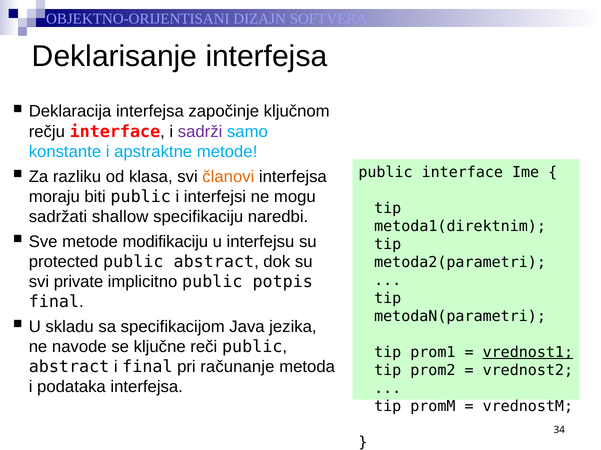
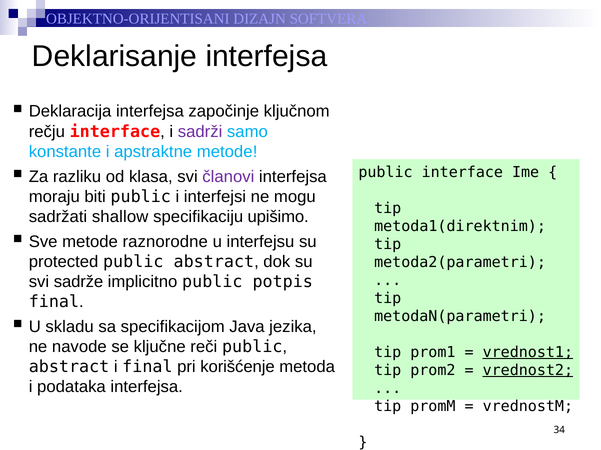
članovi colour: orange -> purple
naredbi: naredbi -> upišimo
modifikaciju: modifikaciju -> raznorodne
private: private -> sadrže
računanje: računanje -> korišćenje
vrednost2 underline: none -> present
